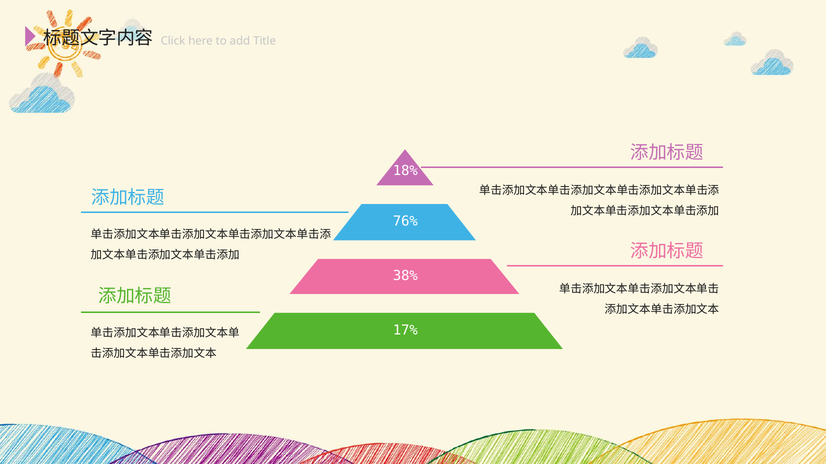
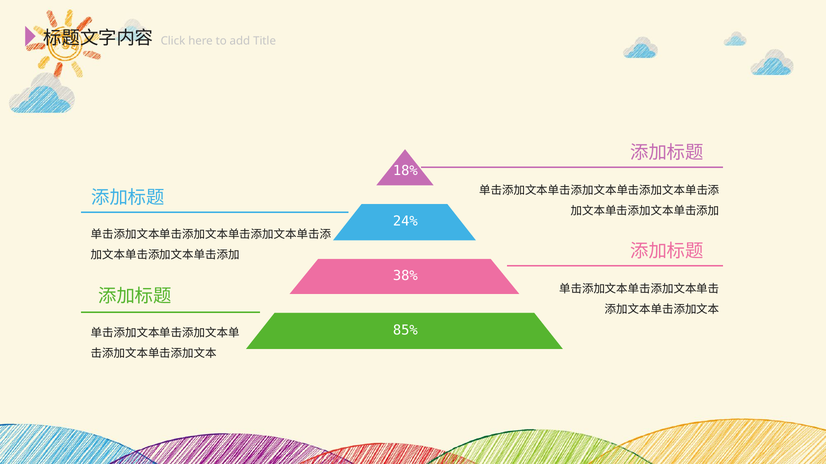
76%: 76% -> 24%
17%: 17% -> 85%
